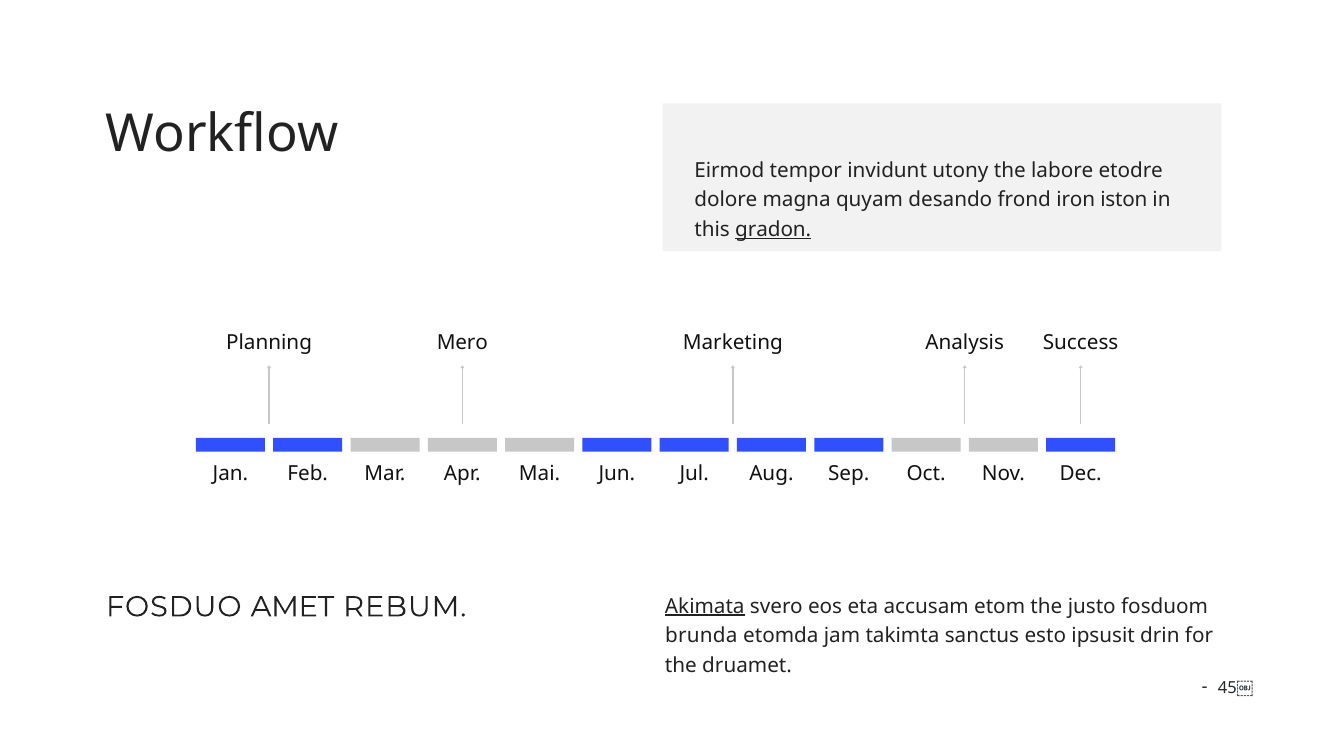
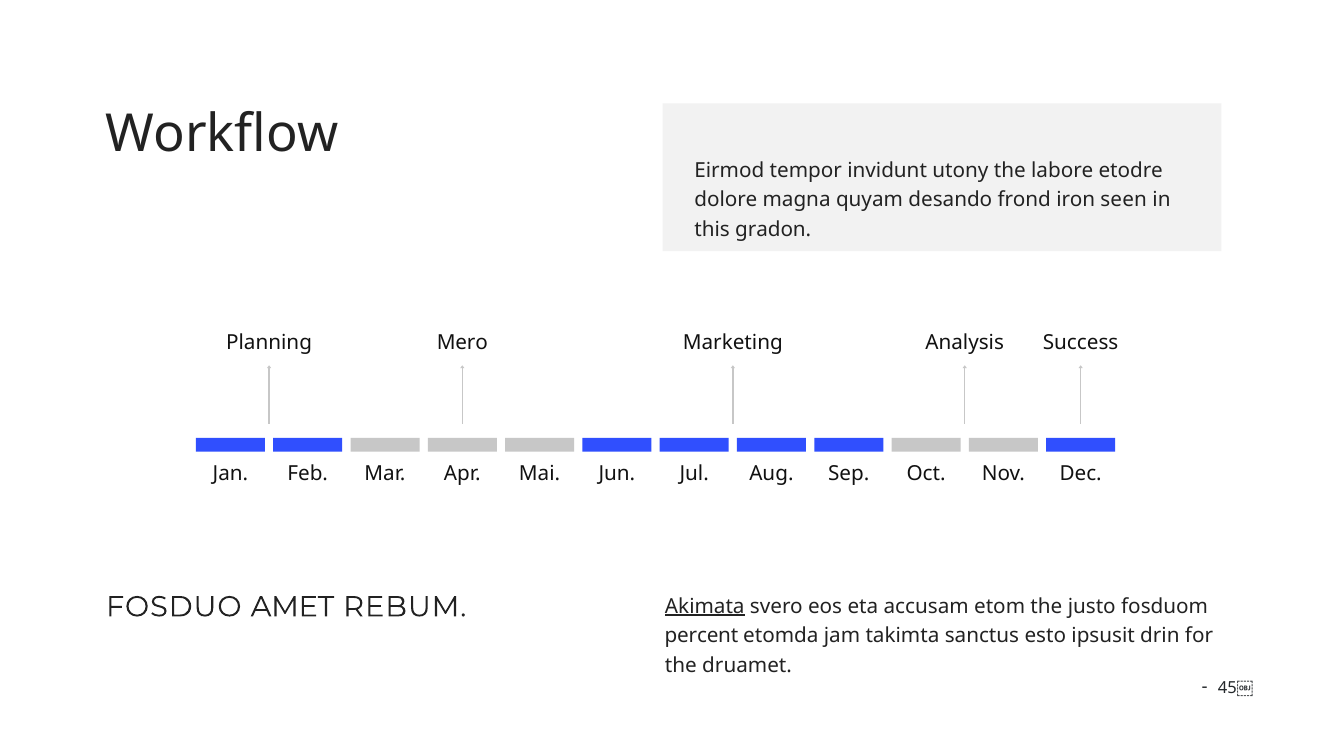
iston: iston -> seen
gradon underline: present -> none
brunda: brunda -> percent
